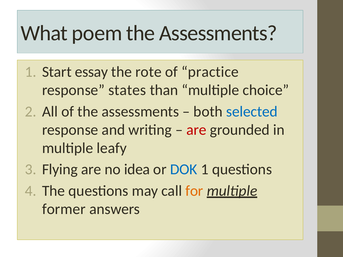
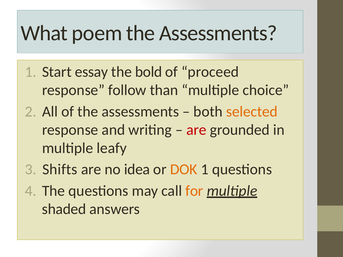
rote: rote -> bold
practice: practice -> proceed
states: states -> follow
selected colour: blue -> orange
Flying: Flying -> Shifts
DOK colour: blue -> orange
former: former -> shaded
